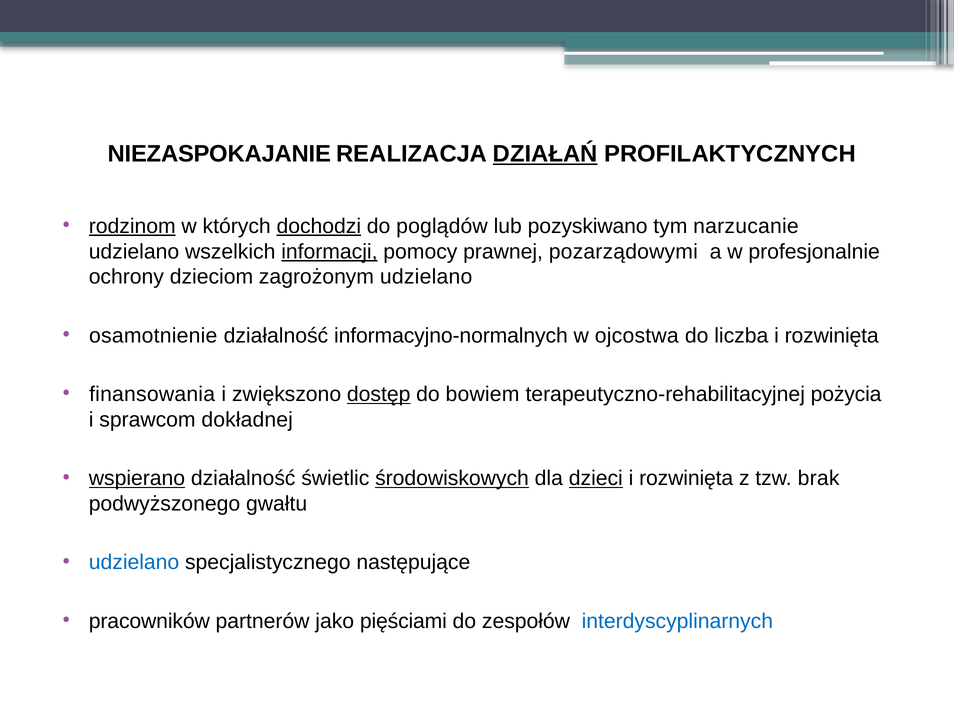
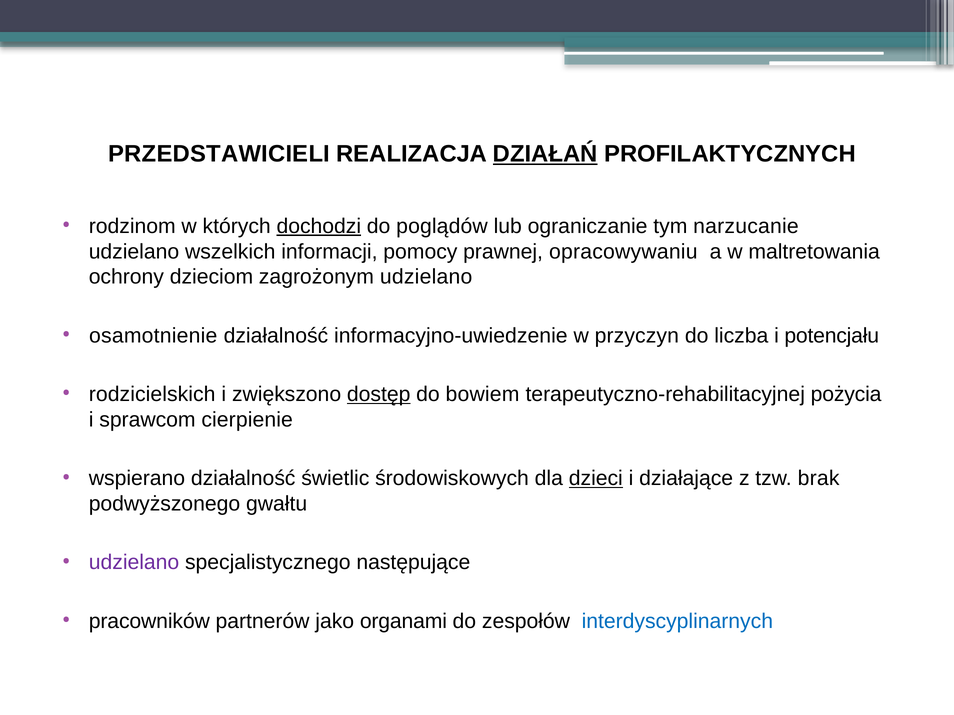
NIEZASPOKAJANIE: NIEZASPOKAJANIE -> PRZEDSTAWICIELI
rodzinom underline: present -> none
pozyskiwano: pozyskiwano -> ograniczanie
informacji underline: present -> none
pozarządowymi: pozarządowymi -> opracowywaniu
profesjonalnie: profesjonalnie -> maltretowania
informacyjno-normalnych: informacyjno-normalnych -> informacyjno-uwiedzenie
ojcostwa: ojcostwa -> przyczyn
rozwinięta at (832, 336): rozwinięta -> potencjału
finansowania: finansowania -> rodzicielskich
dokładnej: dokładnej -> cierpienie
wspierano underline: present -> none
środowiskowych underline: present -> none
rozwinięta at (686, 479): rozwinięta -> działające
udzielano at (134, 563) colour: blue -> purple
pięściami: pięściami -> organami
